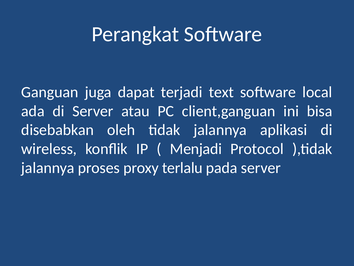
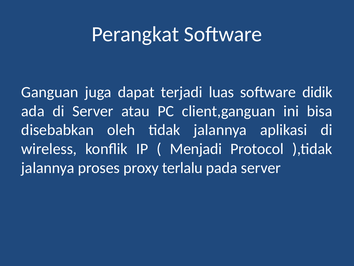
text: text -> luas
local: local -> didik
